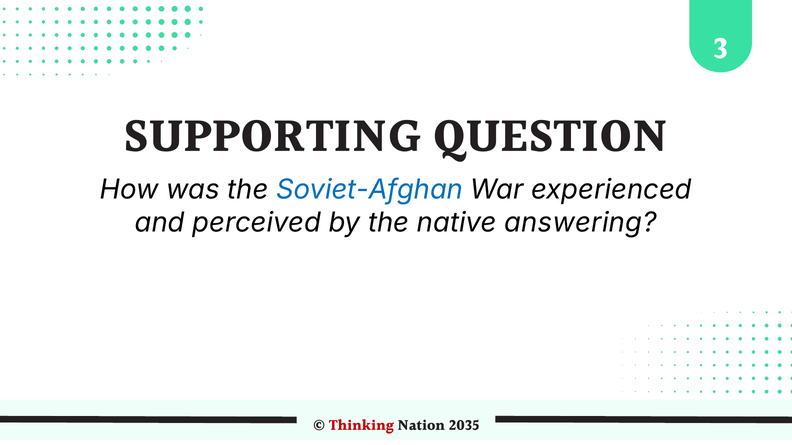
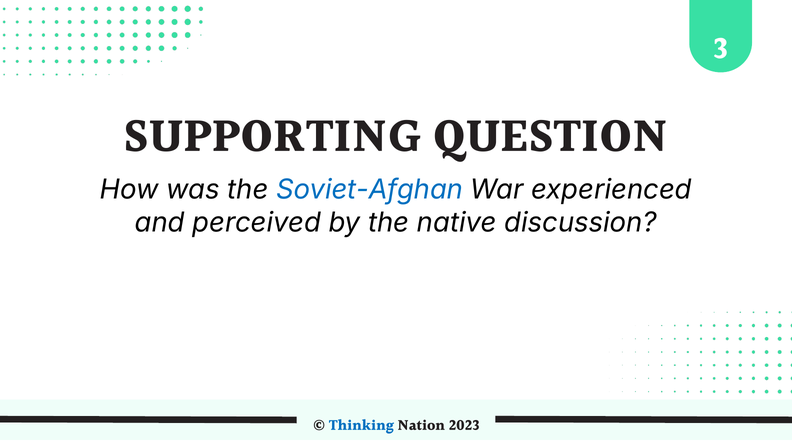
answering: answering -> discussion
Thinking colour: red -> blue
2035: 2035 -> 2023
